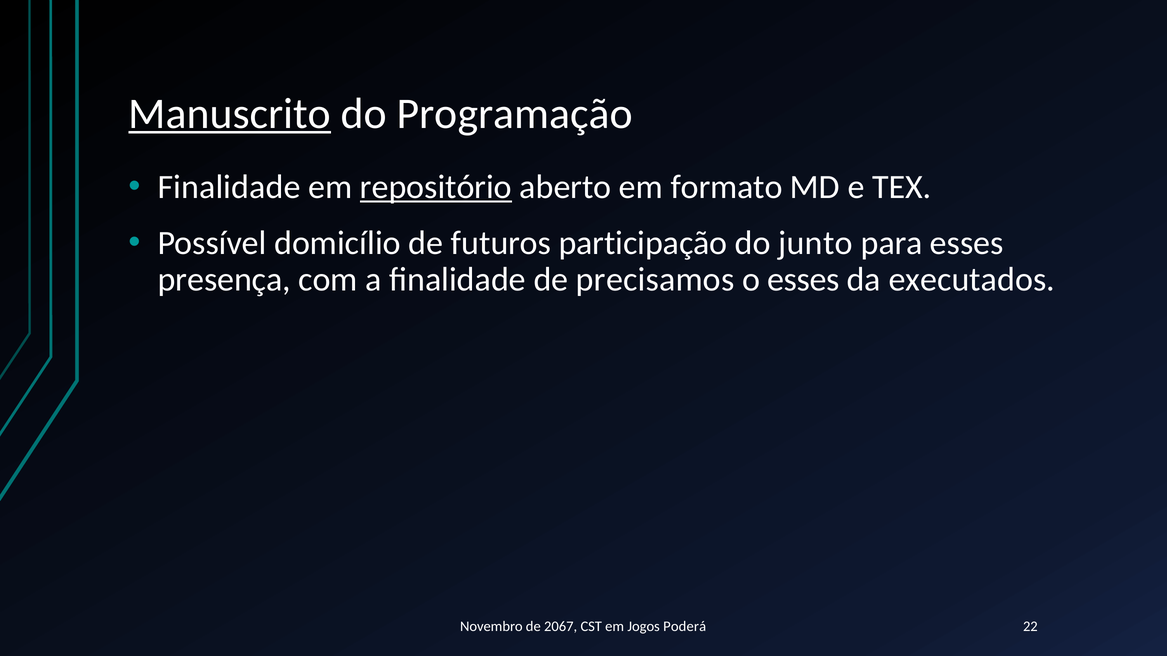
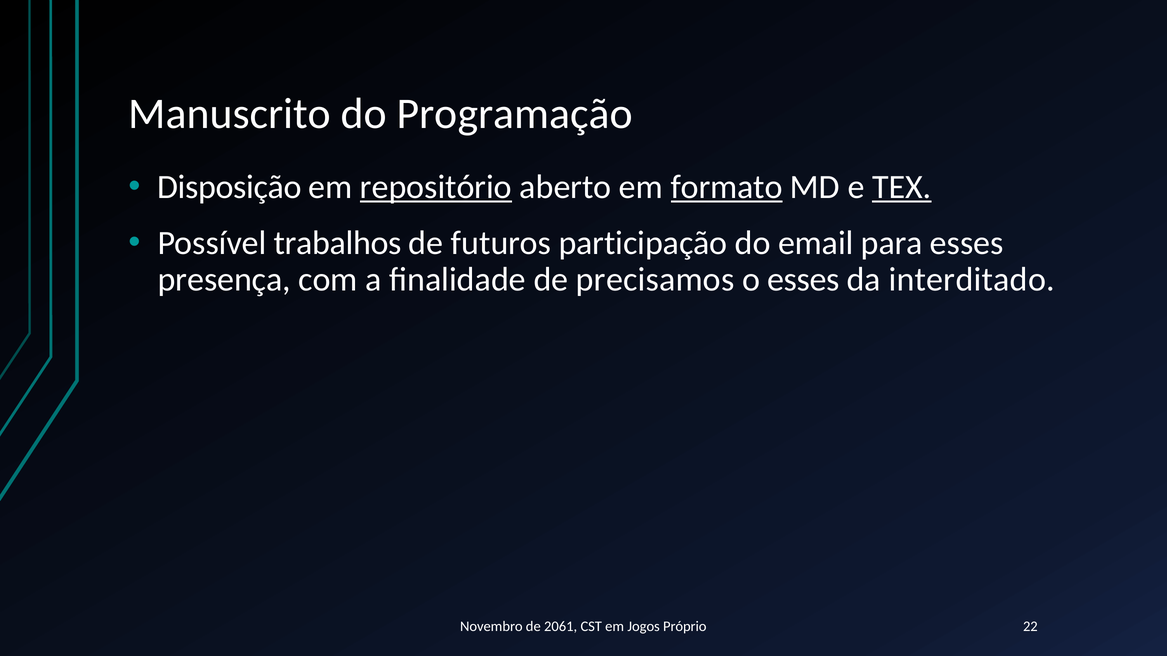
Manuscrito underline: present -> none
Finalidade at (229, 187): Finalidade -> Disposição
formato underline: none -> present
TEX underline: none -> present
domicílio: domicílio -> trabalhos
junto: junto -> email
executados: executados -> interditado
2067: 2067 -> 2061
Poderá: Poderá -> Próprio
